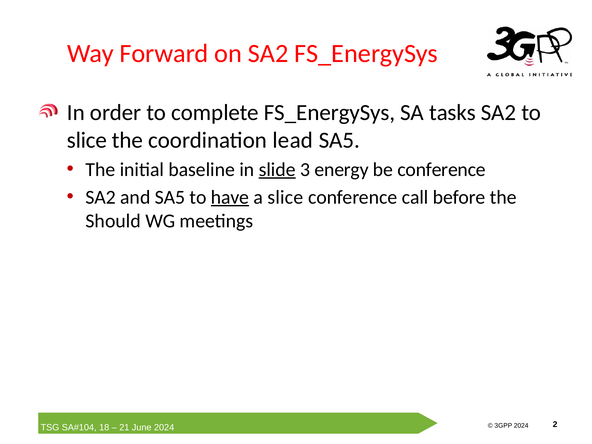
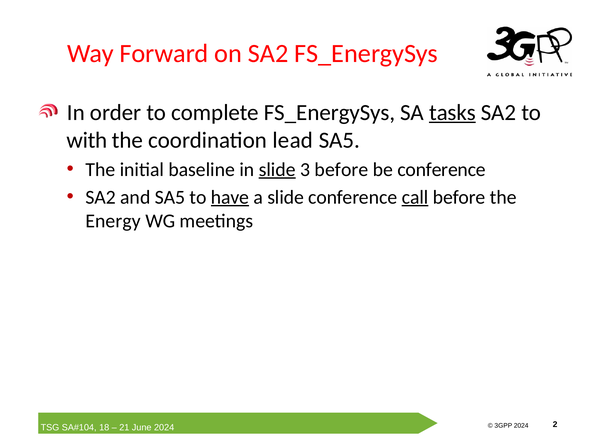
tasks underline: none -> present
slice at (87, 140): slice -> with
3 energy: energy -> before
a slice: slice -> slide
call underline: none -> present
Should: Should -> Energy
